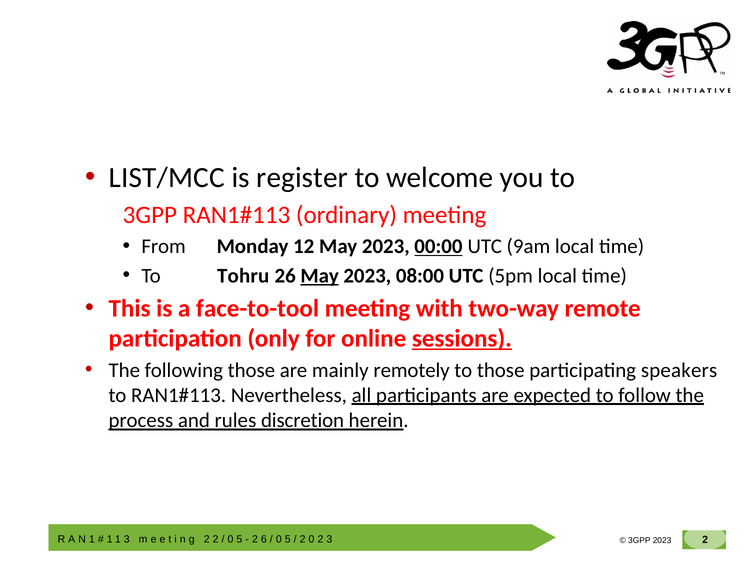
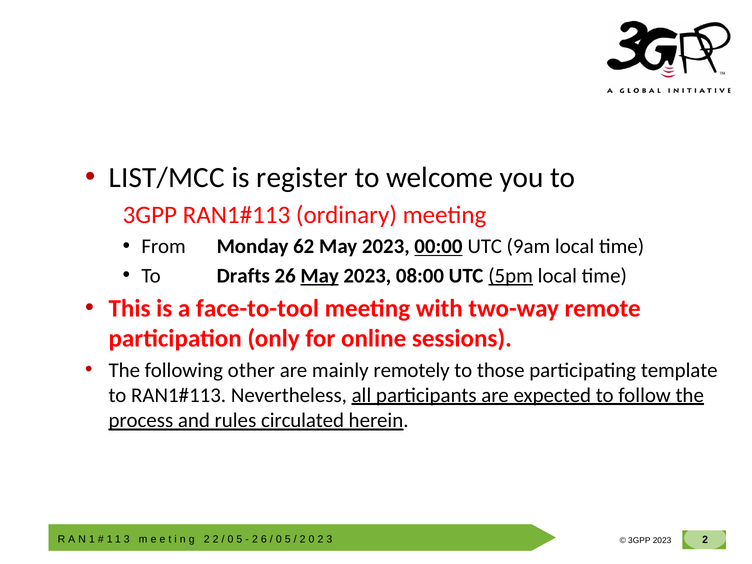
12: 12 -> 62
Tohru: Tohru -> Drafts
5pm underline: none -> present
sessions underline: present -> none
following those: those -> other
speakers: speakers -> template
discretion: discretion -> circulated
